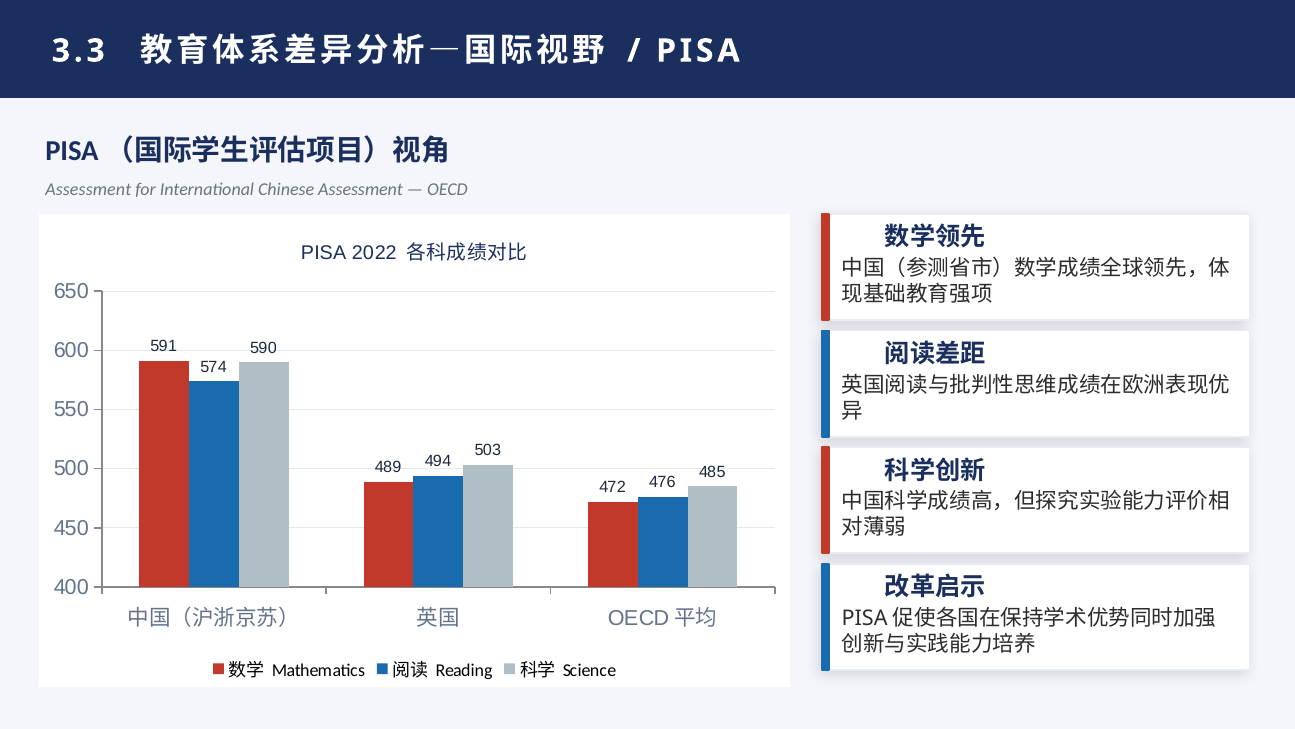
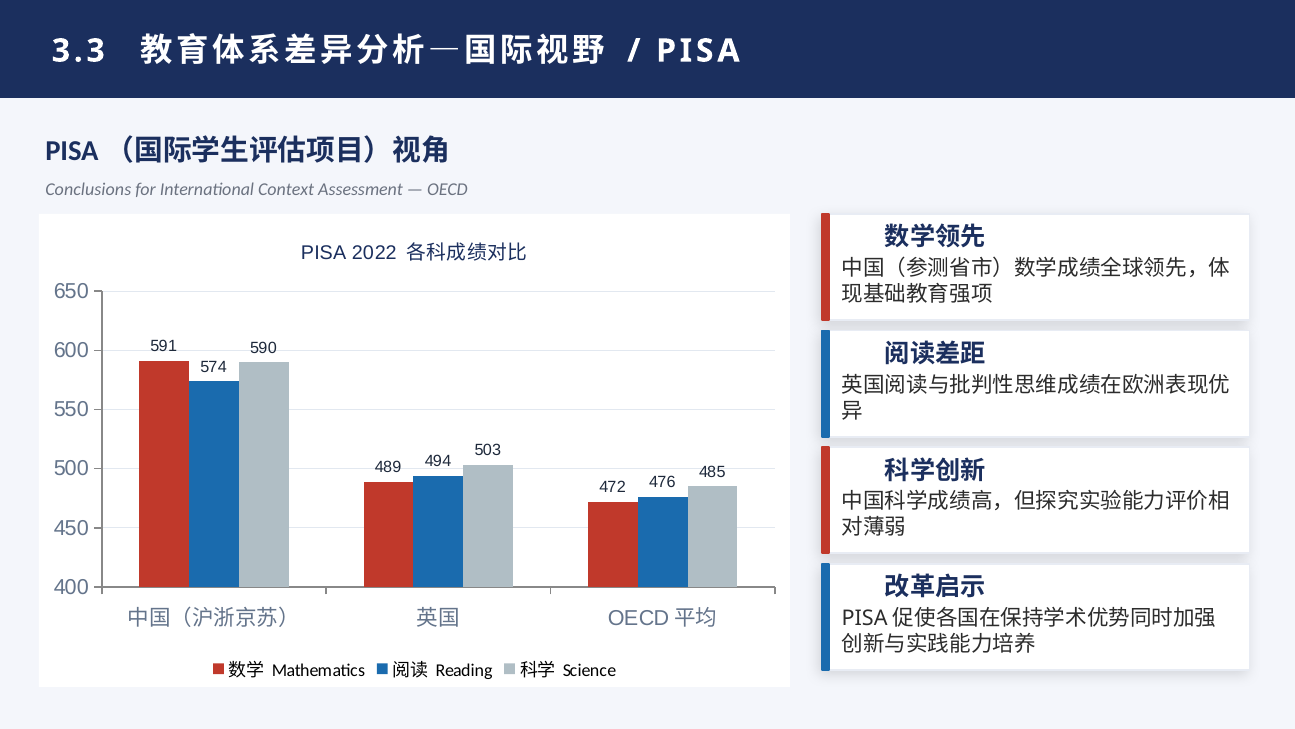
Assessment at (88, 189): Assessment -> Conclusions
Chinese: Chinese -> Context
